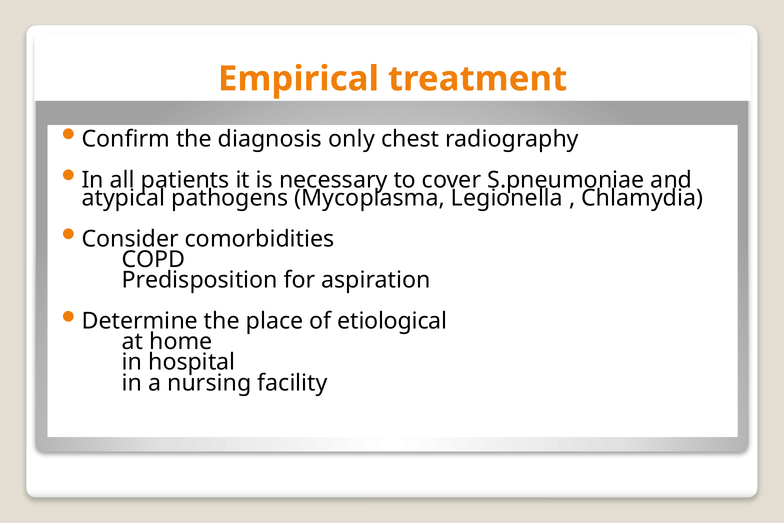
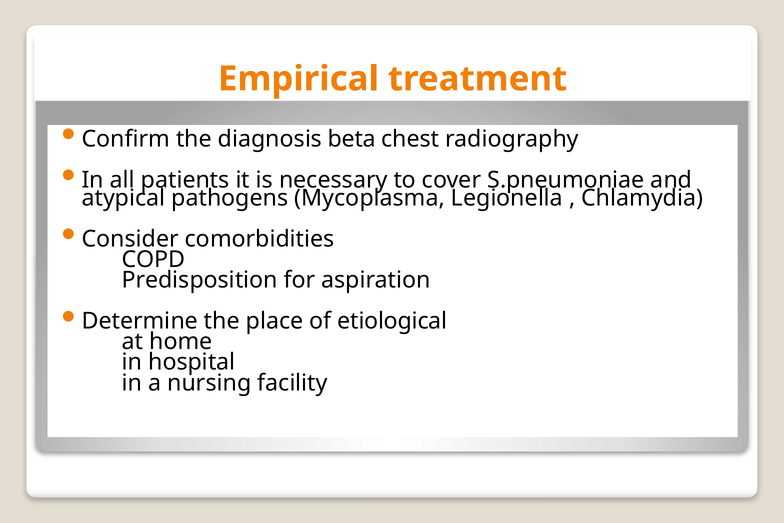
only: only -> beta
